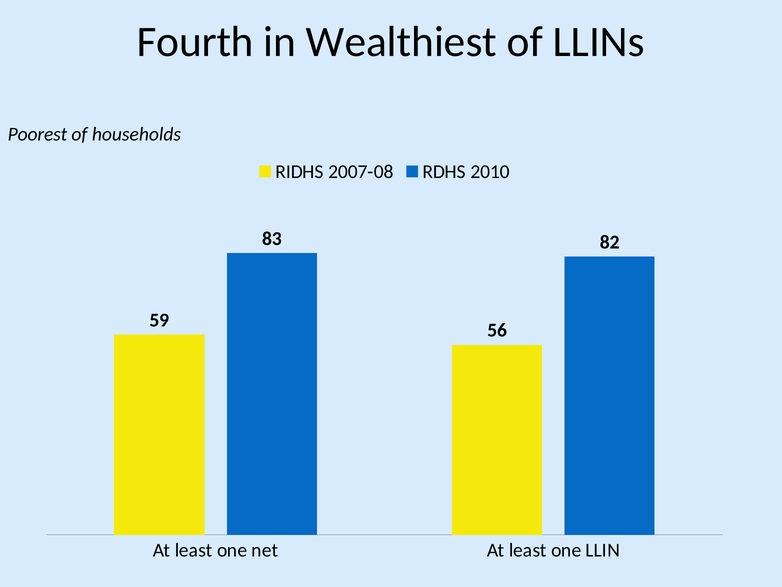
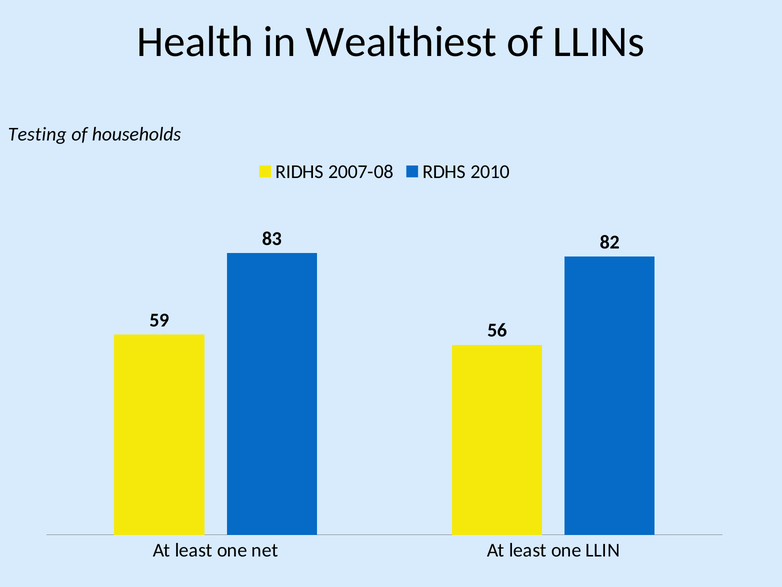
Fourth: Fourth -> Health
Poorest: Poorest -> Testing
